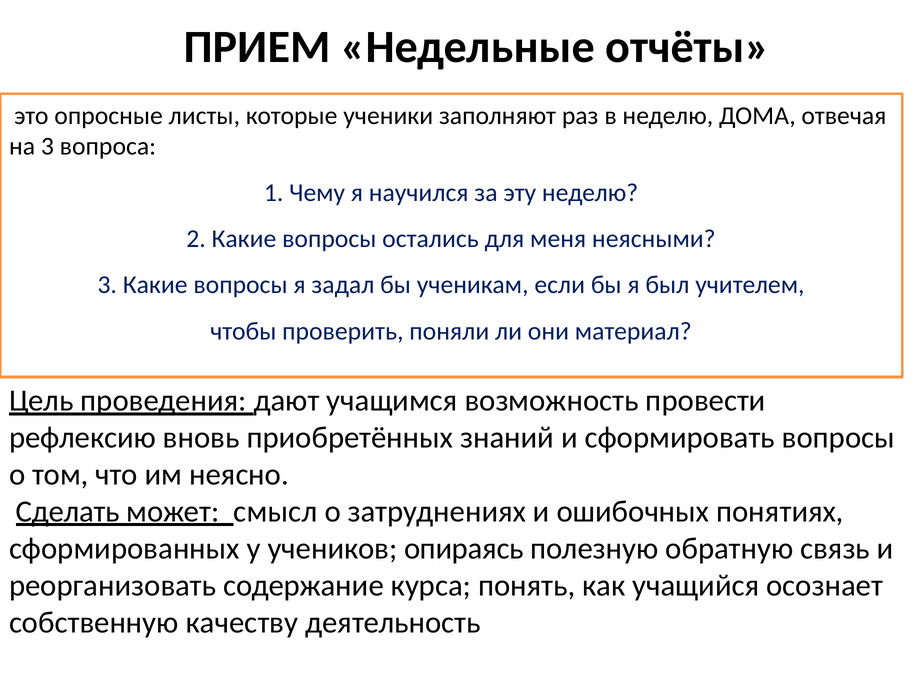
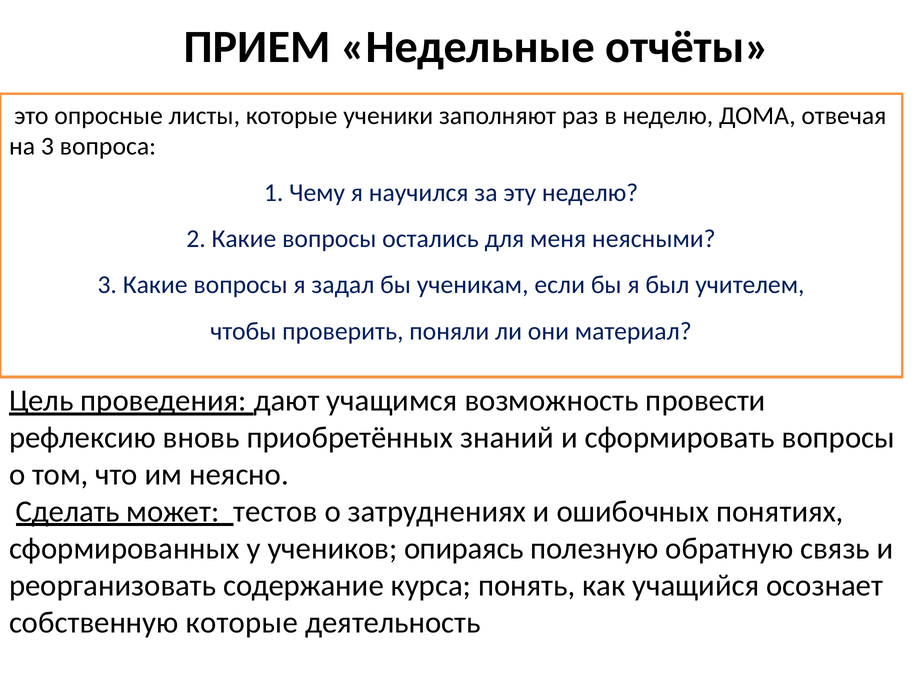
смысл: смысл -> тестов
собственную качеству: качеству -> которые
